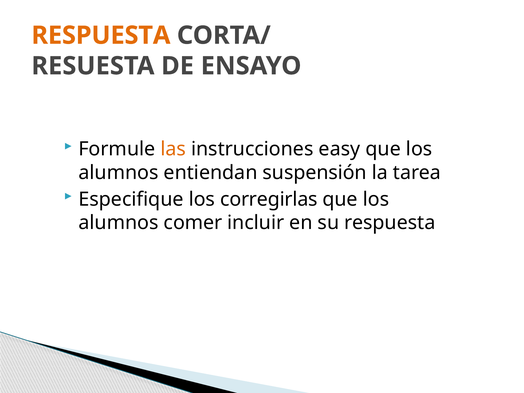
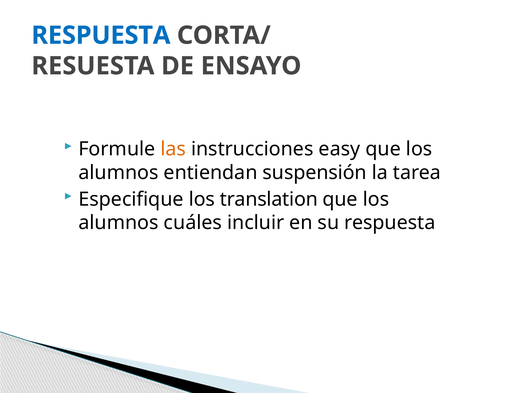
RESPUESTA at (101, 35) colour: orange -> blue
corregirlas: corregirlas -> translation
comer: comer -> cuáles
